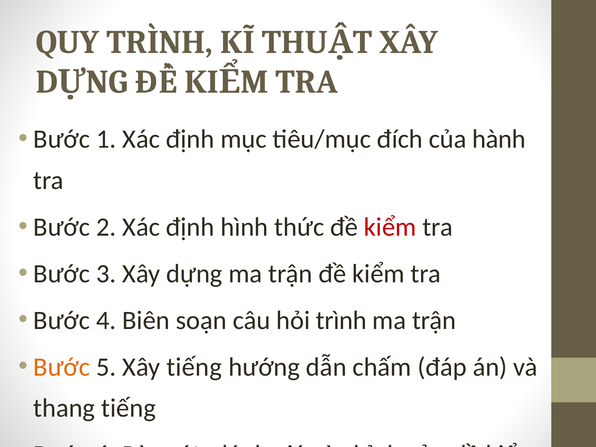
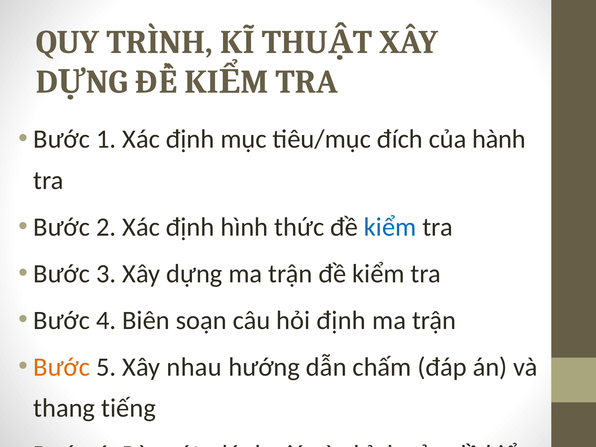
kiểm at (390, 227) colour: red -> blue
hỏi trình: trình -> định
Xây tiếng: tiếng -> nhau
